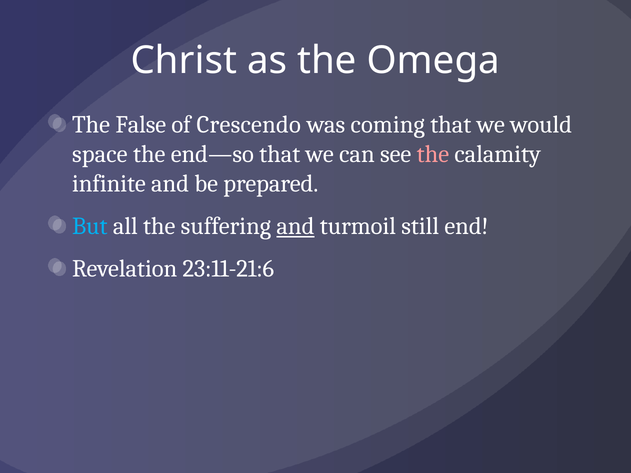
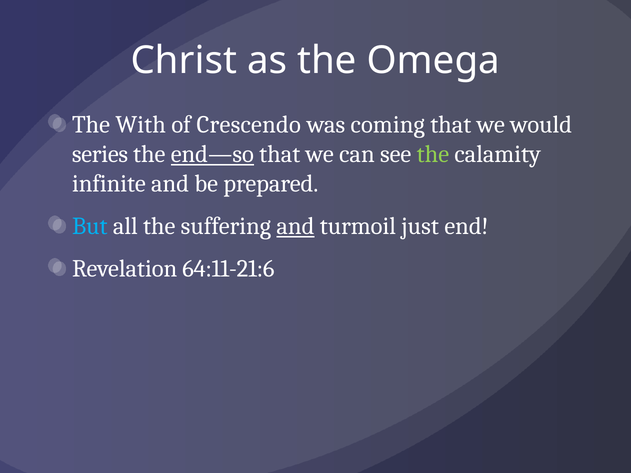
False: False -> With
space: space -> series
end—so underline: none -> present
the at (433, 154) colour: pink -> light green
still: still -> just
23:11-21:6: 23:11-21:6 -> 64:11-21:6
